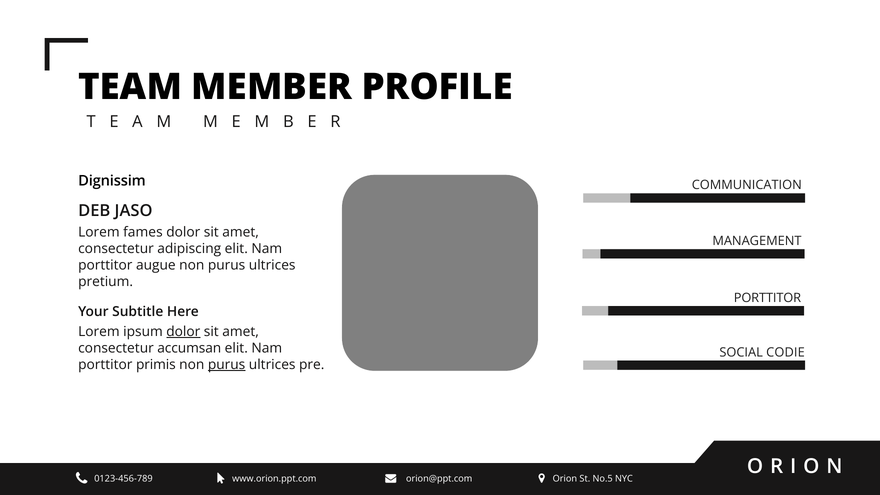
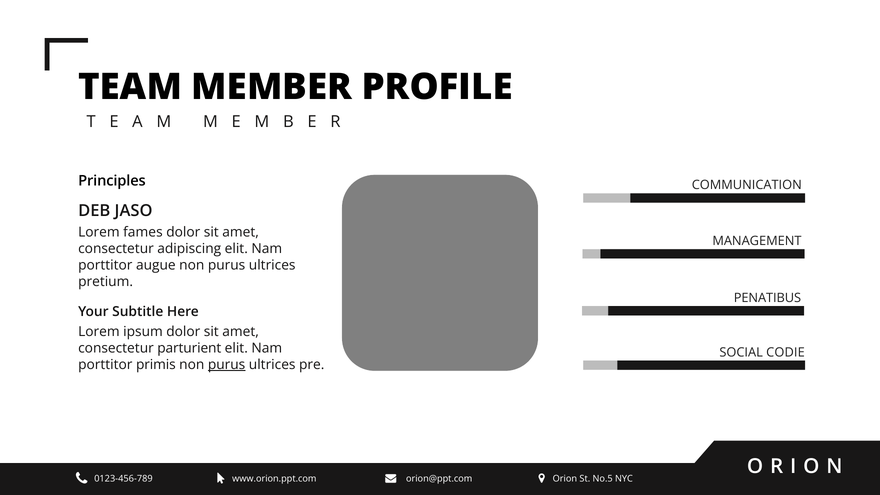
Dignissim: Dignissim -> Principles
PORTTITOR at (767, 298): PORTTITOR -> PENATIBUS
dolor at (183, 332) underline: present -> none
accumsan: accumsan -> parturient
